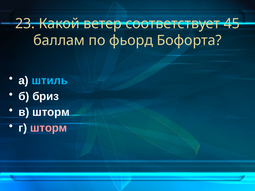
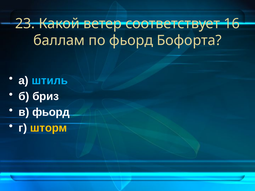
45: 45 -> 16
в шторм: шторм -> фьорд
шторм at (49, 128) colour: pink -> yellow
